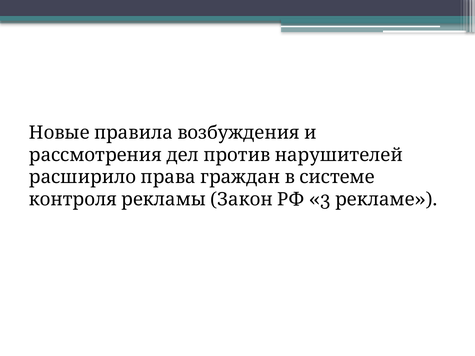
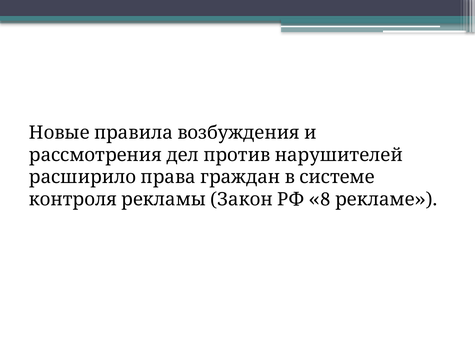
3: 3 -> 8
